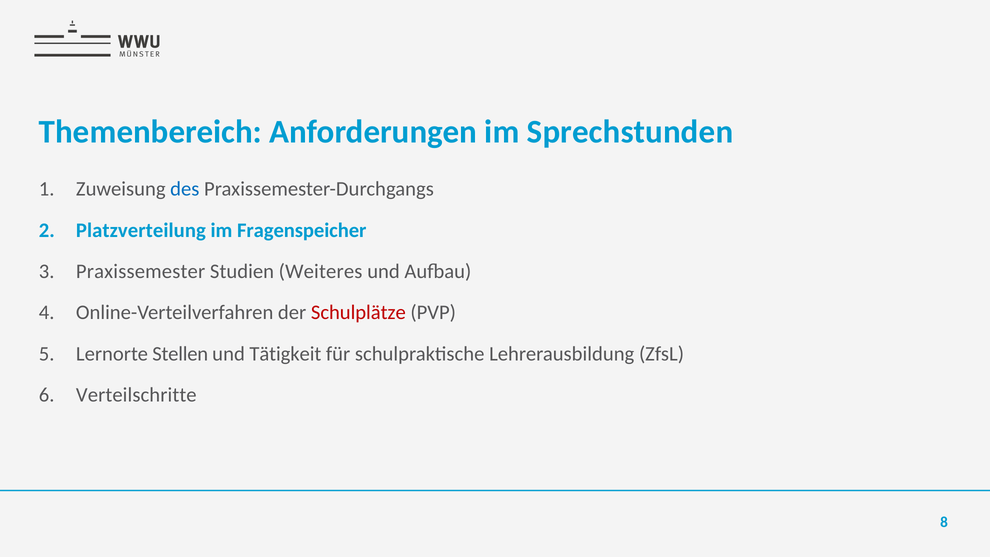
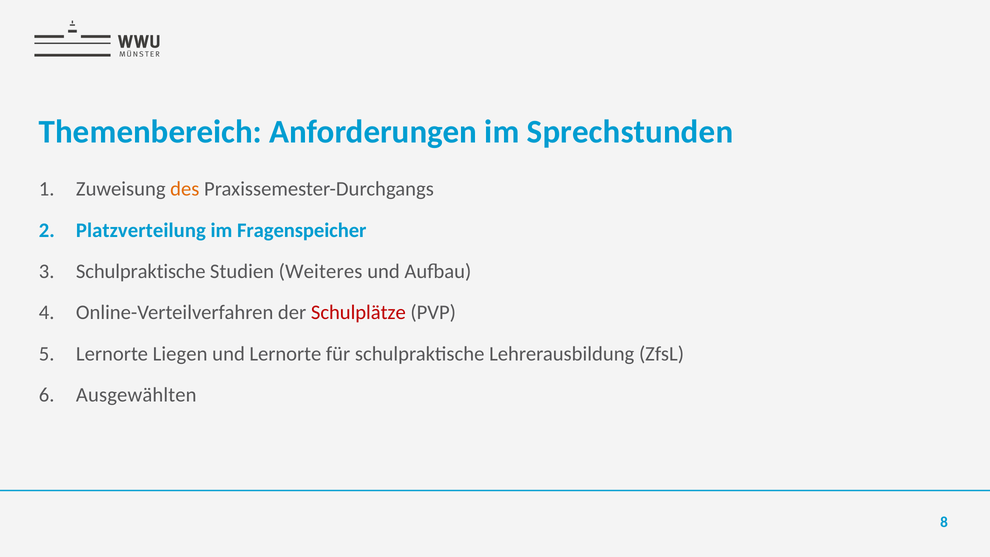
des colour: blue -> orange
Praxissemester at (141, 271): Praxissemester -> Schulpraktische
Stellen: Stellen -> Liegen
und Tätigkeit: Tätigkeit -> Lernorte
Verteilschritte: Verteilschritte -> Ausgewählten
